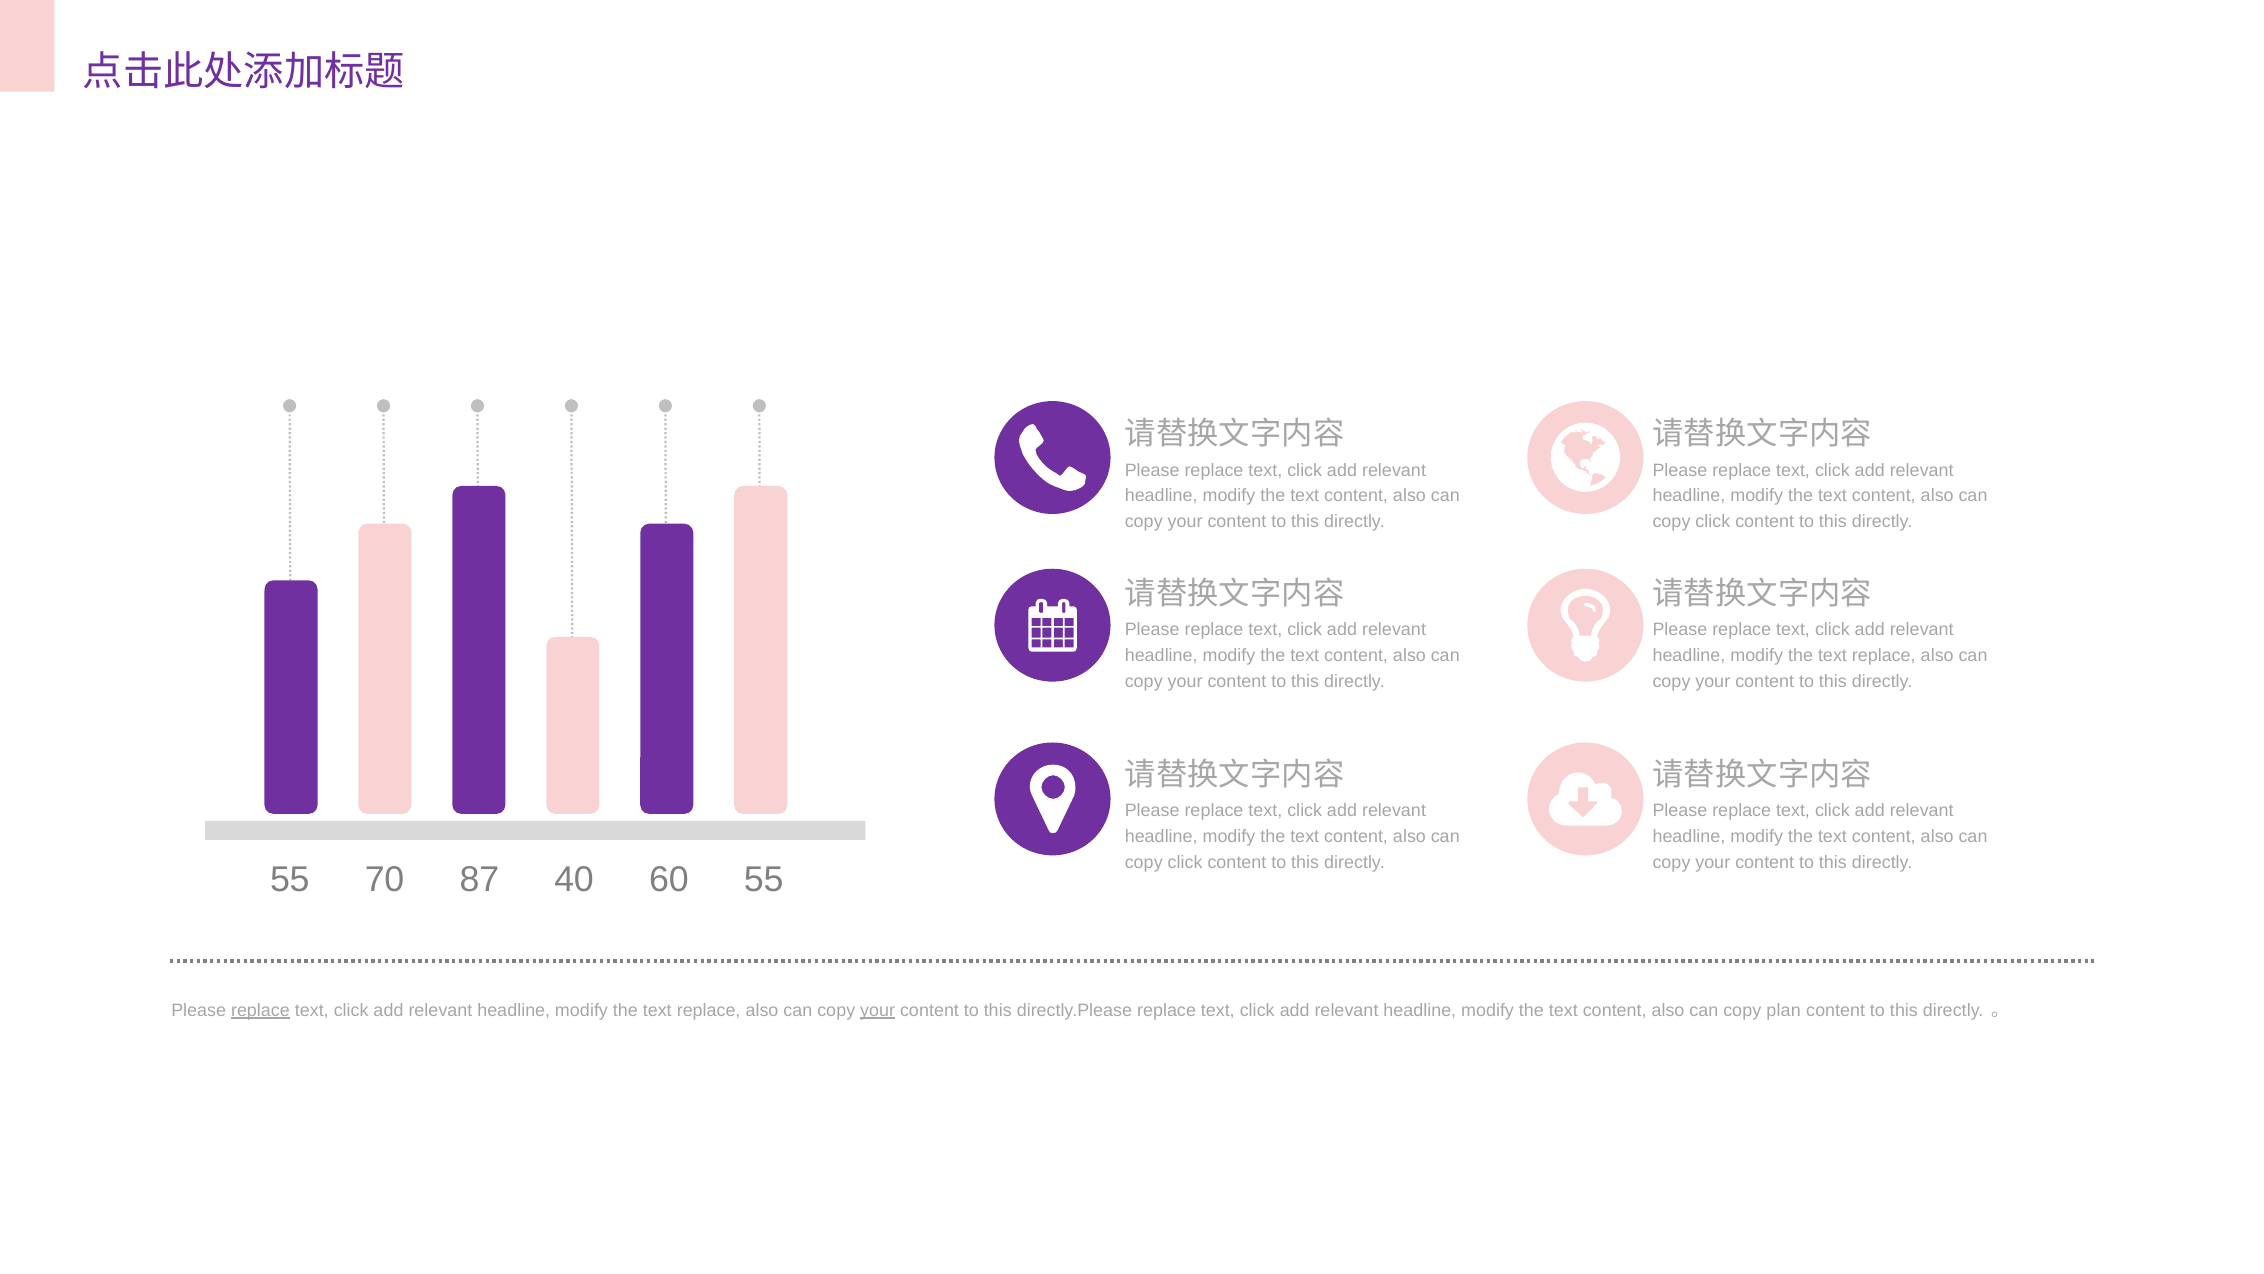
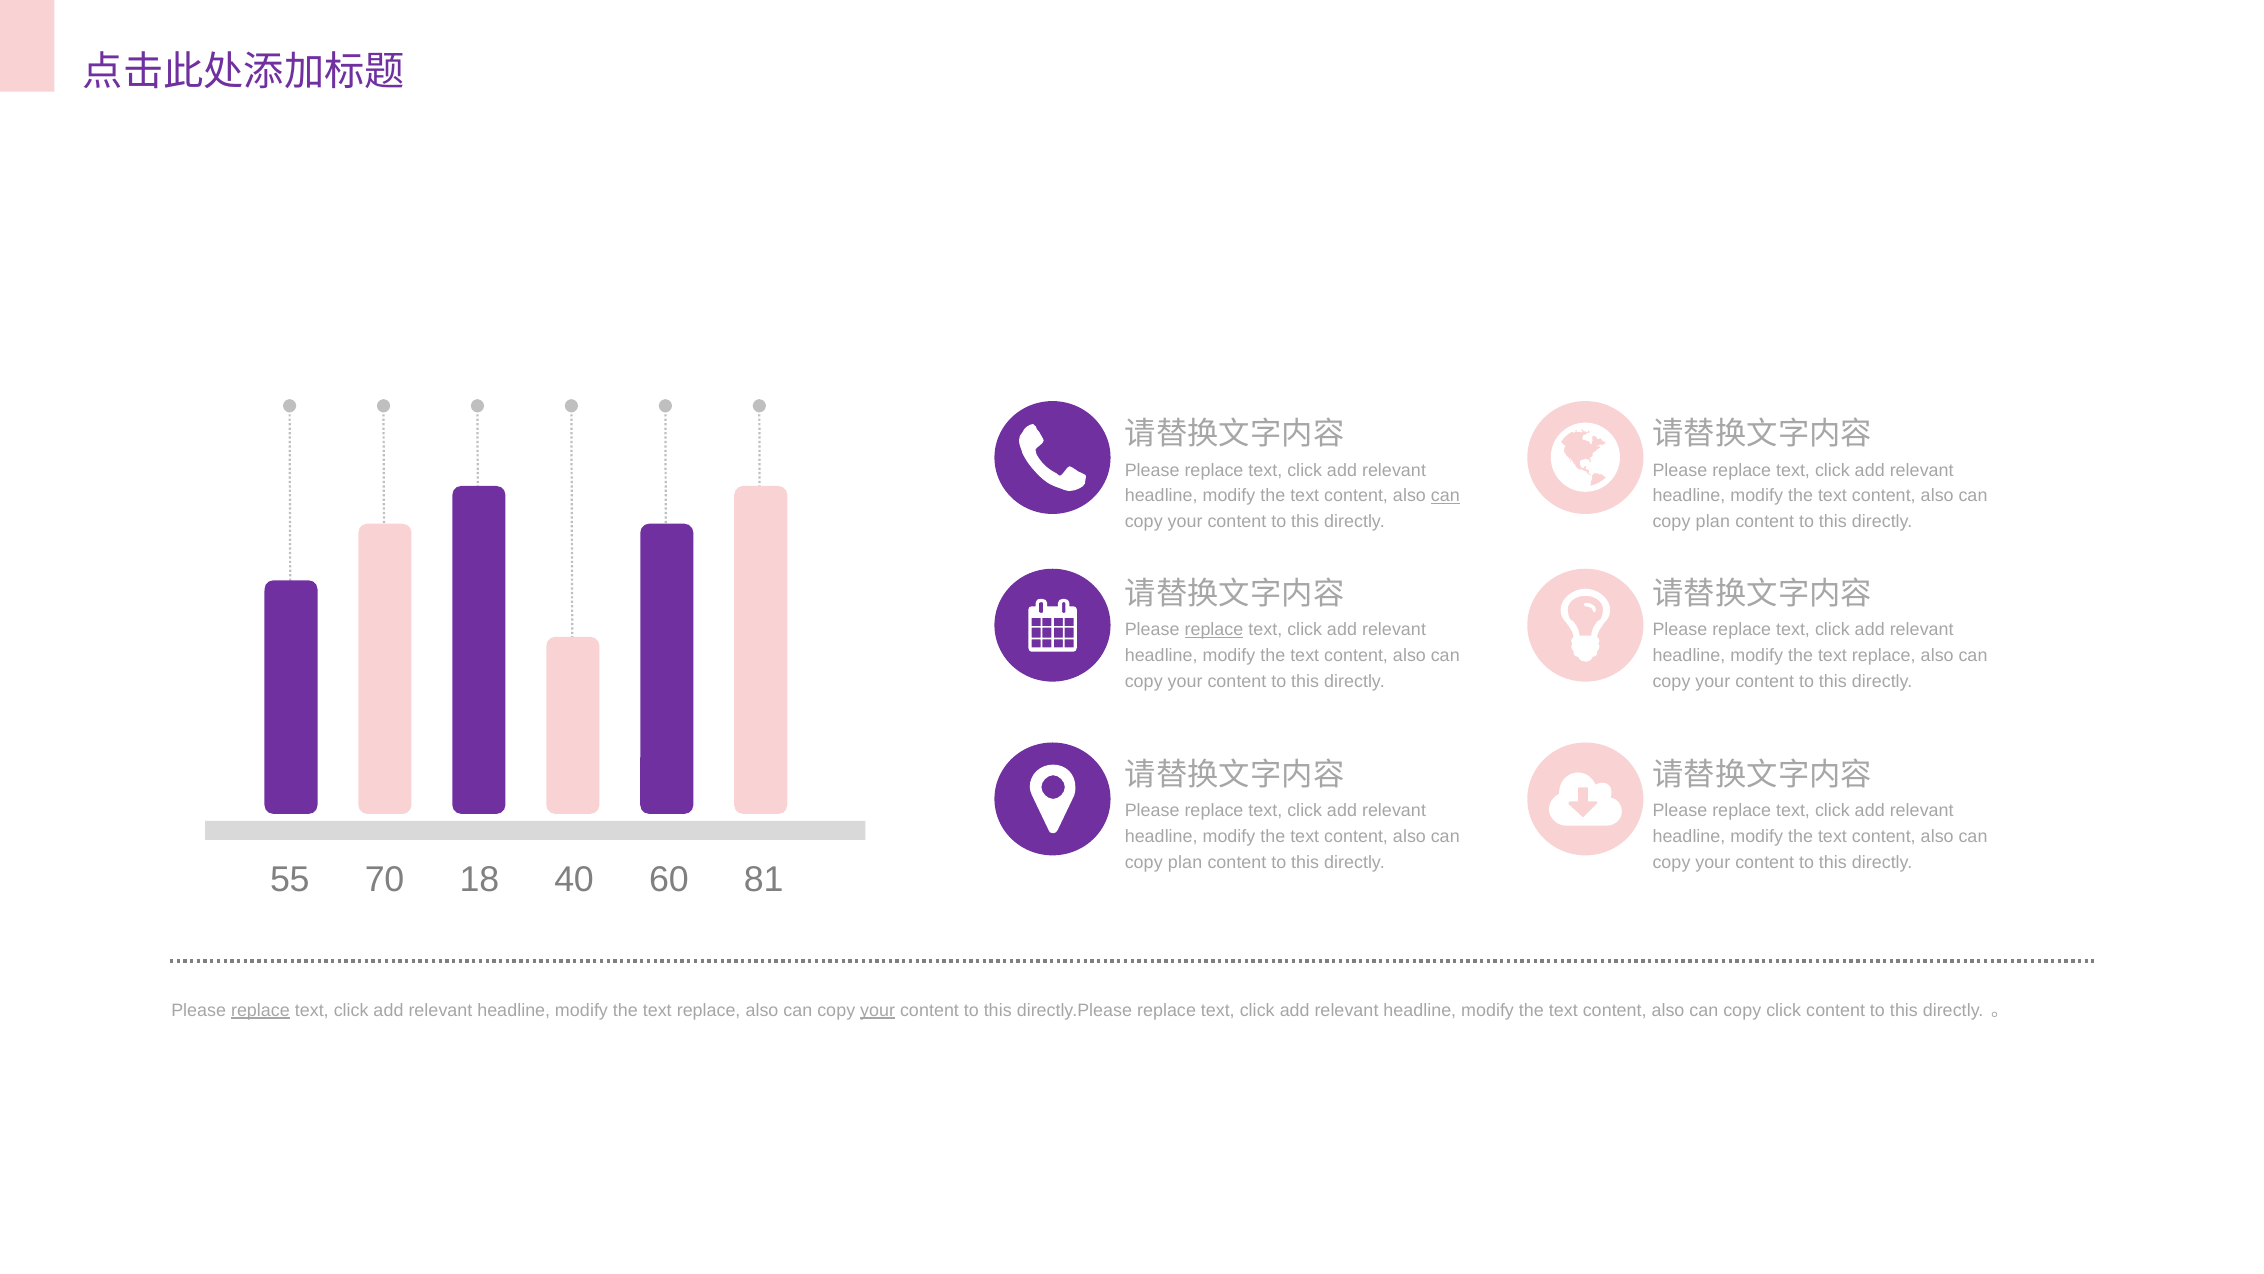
can at (1445, 496) underline: none -> present
click at (1713, 521): click -> plan
replace at (1214, 630) underline: none -> present
click at (1185, 862): click -> plan
87: 87 -> 18
60 55: 55 -> 81
copy plan: plan -> click
